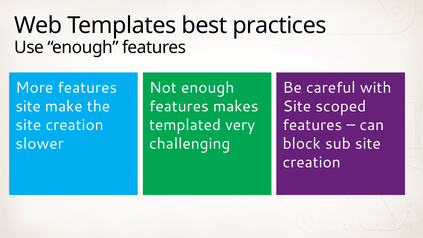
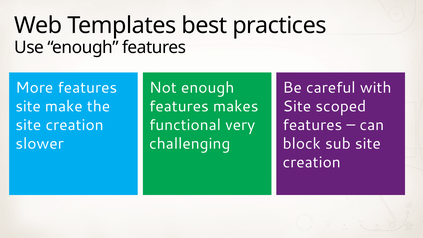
templated: templated -> functional
